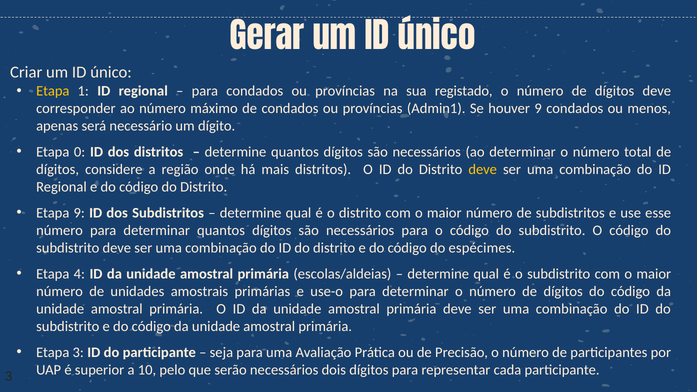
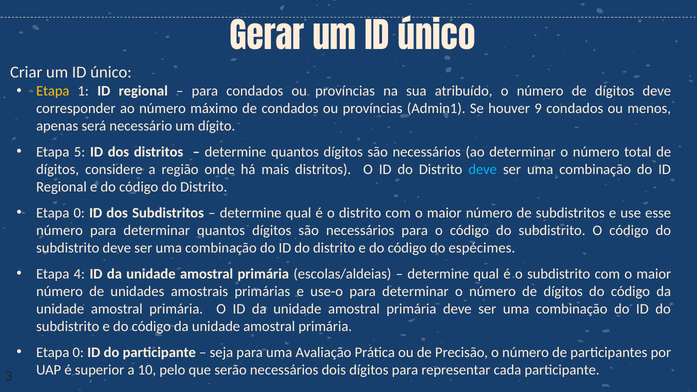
registado: registado -> atribuído
0: 0 -> 5
deve at (483, 169) colour: yellow -> light blue
9 at (79, 213): 9 -> 0
3 at (78, 352): 3 -> 0
